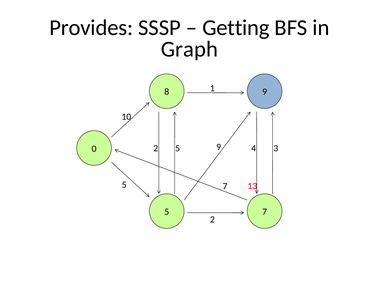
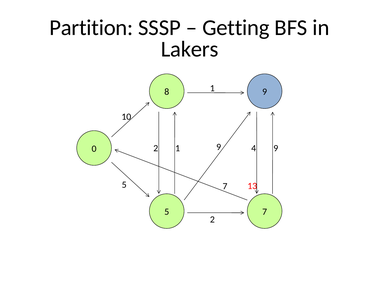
Provides: Provides -> Partition
Graph: Graph -> Lakers
5 at (178, 148): 5 -> 1
4 3: 3 -> 9
